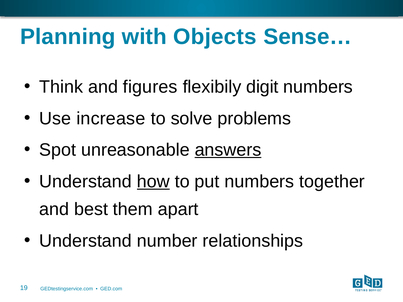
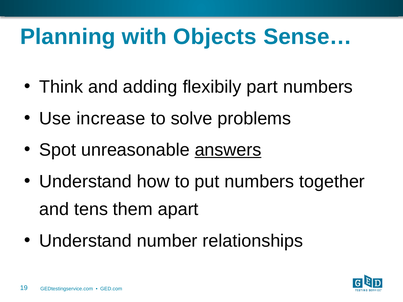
figures: figures -> adding
digit: digit -> part
how underline: present -> none
best: best -> tens
